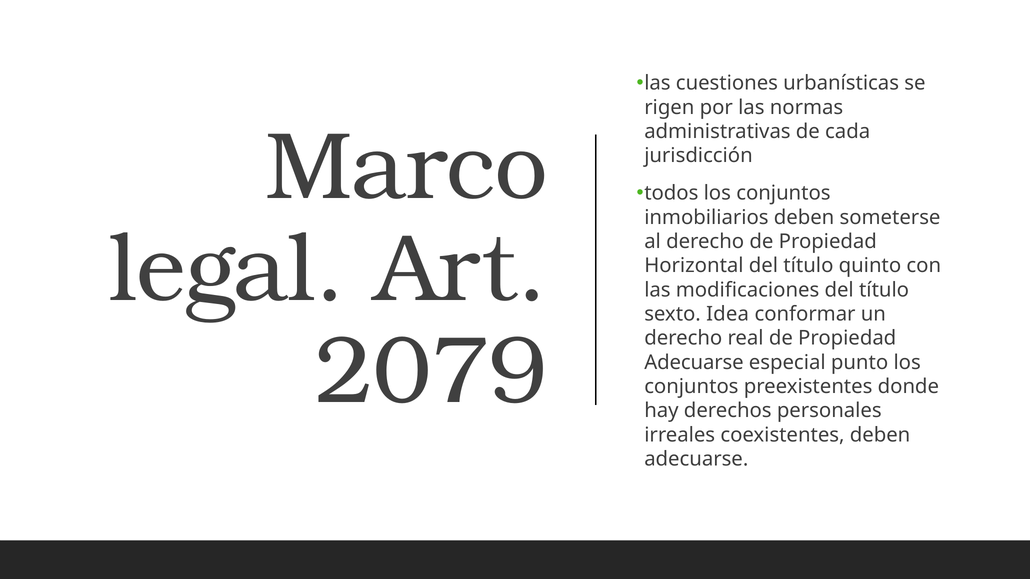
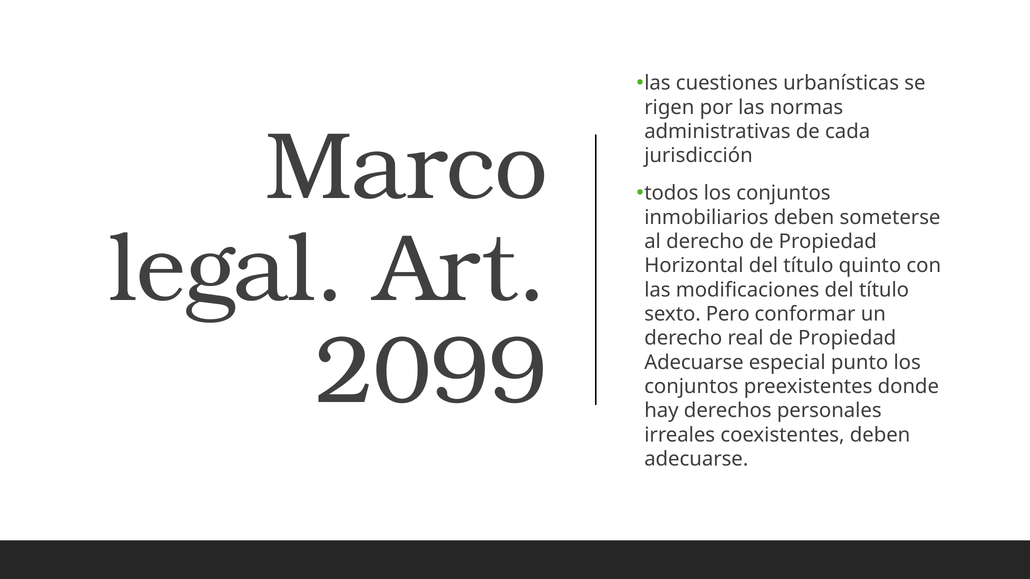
Idea: Idea -> Pero
2079: 2079 -> 2099
